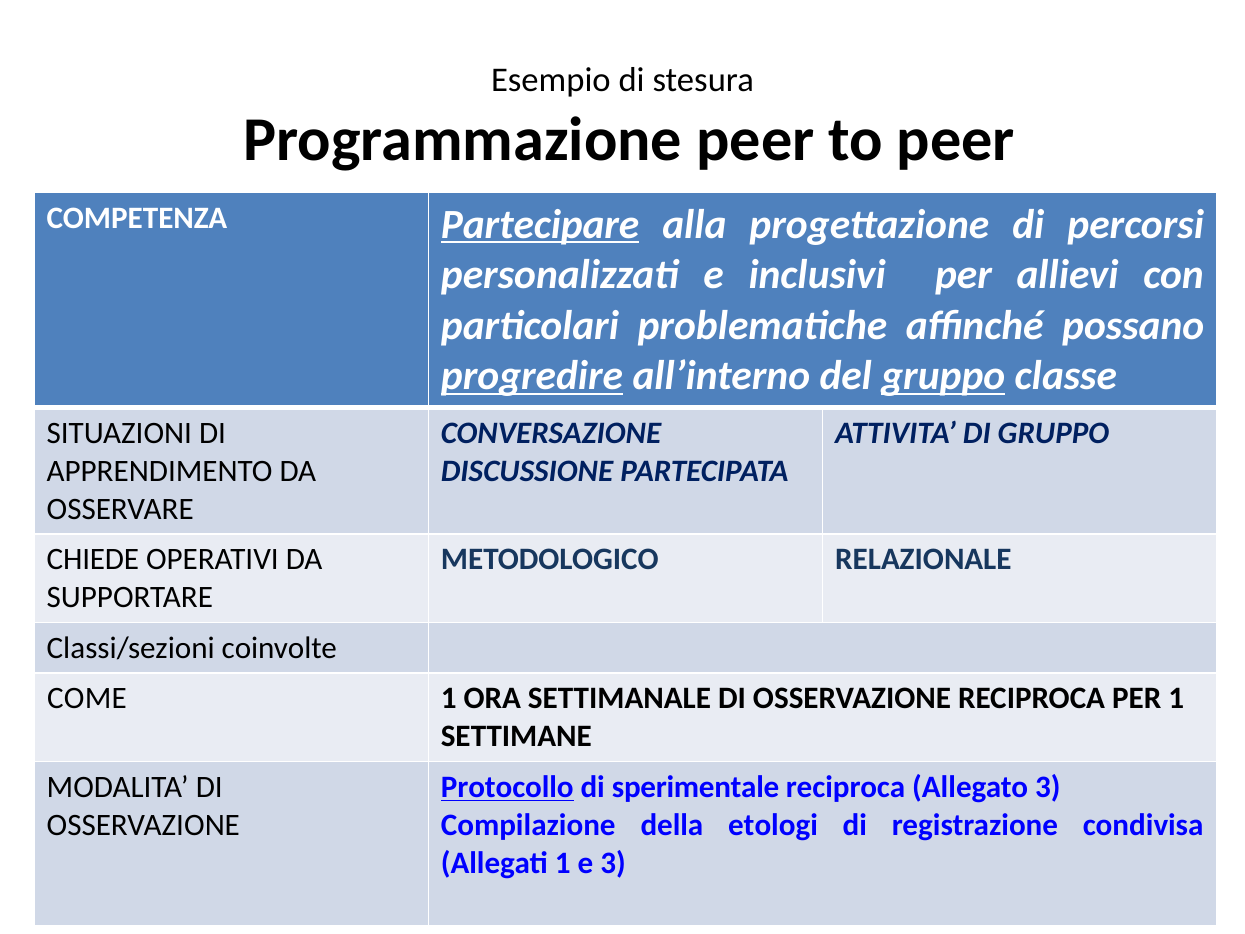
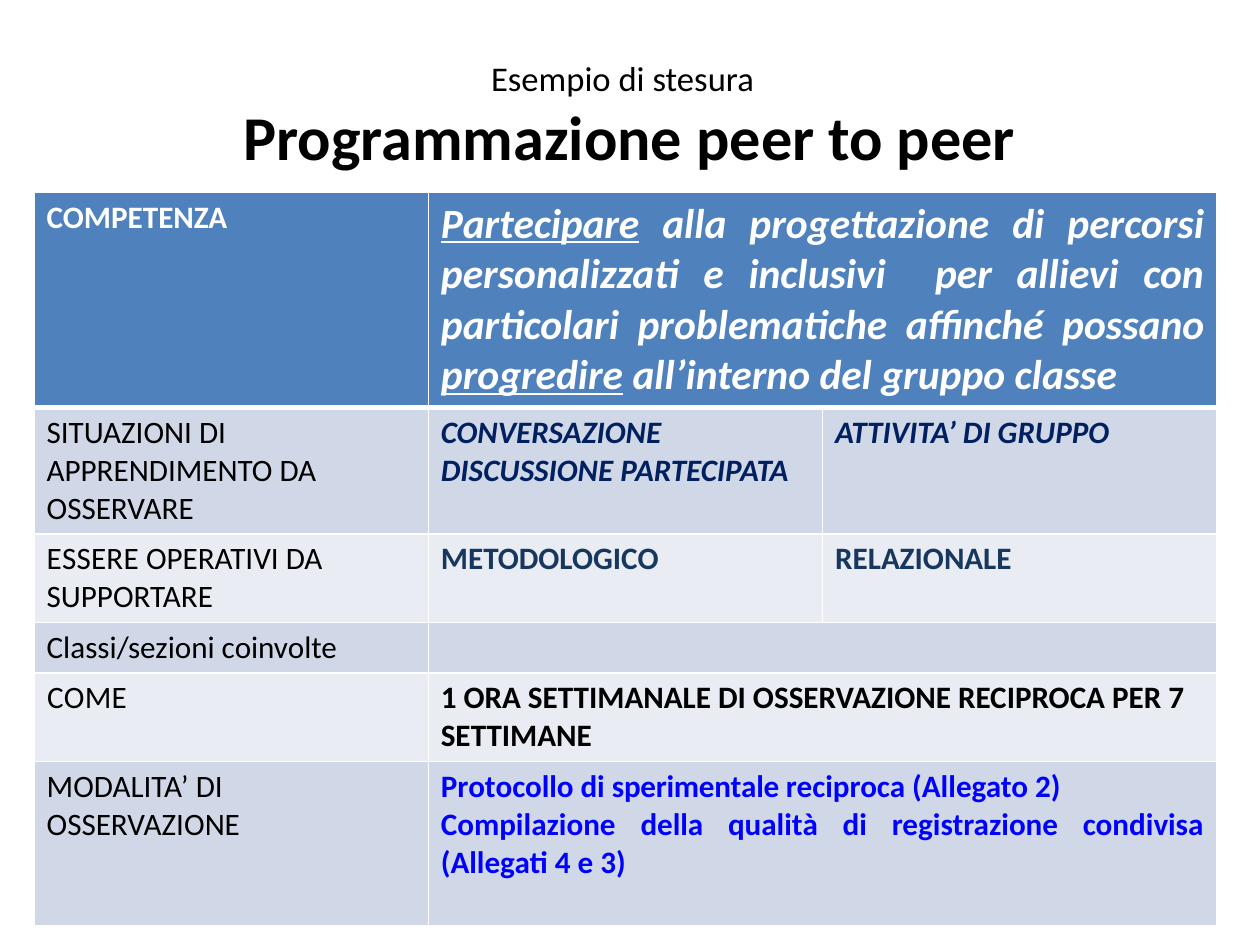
gruppo at (943, 376) underline: present -> none
CHIEDE: CHIEDE -> ESSERE
PER 1: 1 -> 7
Protocollo underline: present -> none
Allegato 3: 3 -> 2
etologi: etologi -> qualità
Allegati 1: 1 -> 4
